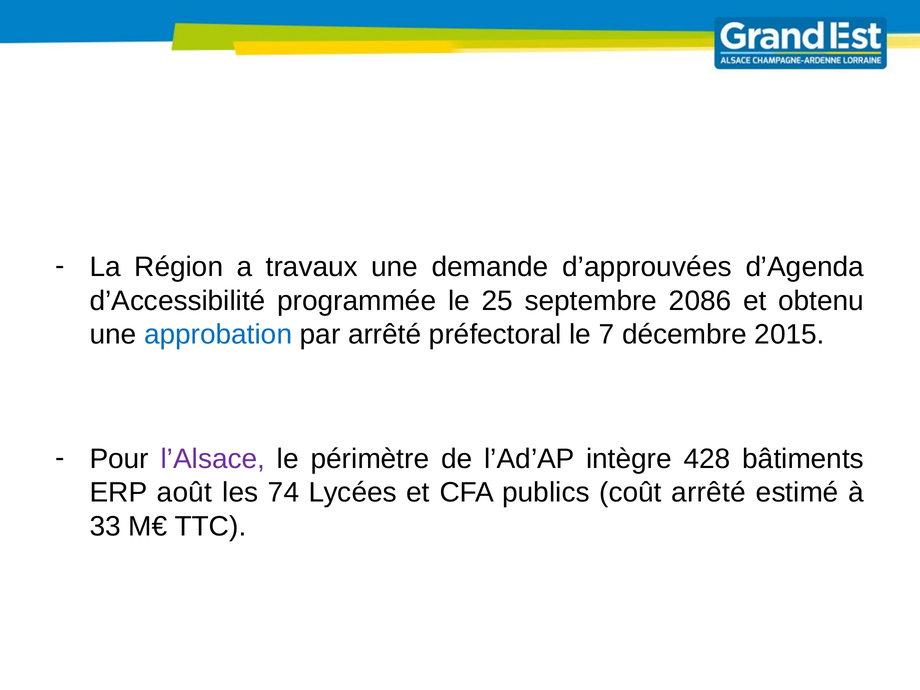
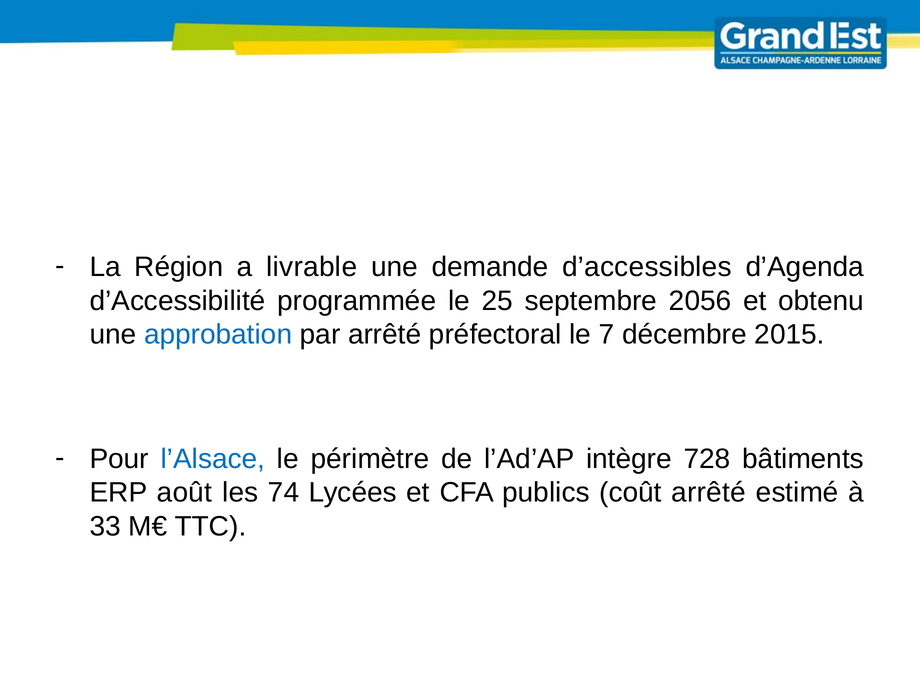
travaux: travaux -> livrable
d’approuvées: d’approuvées -> d’accessibles
2086: 2086 -> 2056
l’Alsace colour: purple -> blue
428: 428 -> 728
